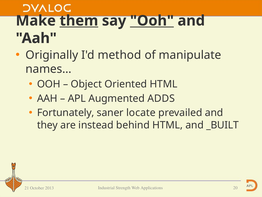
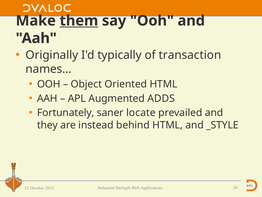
Ooh at (152, 21) underline: present -> none
method: method -> typically
manipulate: manipulate -> transaction
_BUILT: _BUILT -> _STYLE
